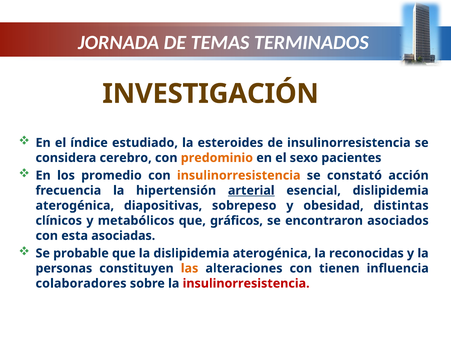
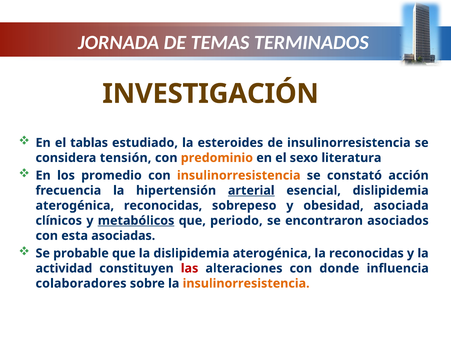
índice: índice -> tablas
cerebro: cerebro -> tensión
pacientes: pacientes -> literatura
aterogénica diapositivas: diapositivas -> reconocidas
distintas: distintas -> asociada
metabólicos underline: none -> present
gráficos: gráficos -> periodo
personas: personas -> actividad
las colour: orange -> red
tienen: tienen -> donde
insulinorresistencia at (246, 283) colour: red -> orange
